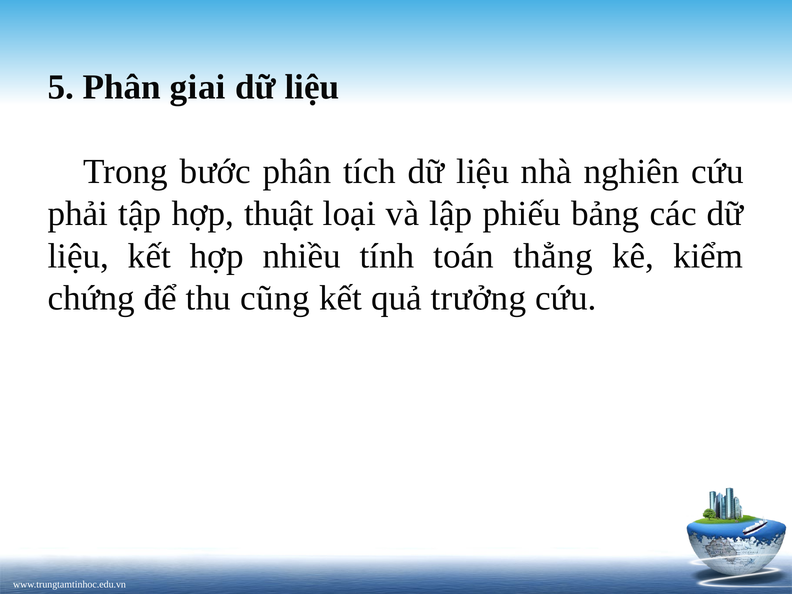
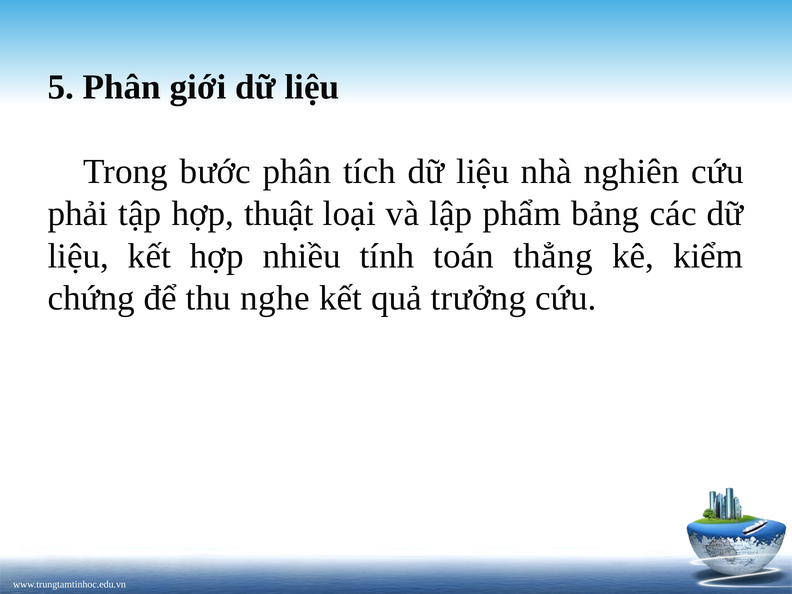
giai: giai -> giới
phiếu: phiếu -> phẩm
cũng: cũng -> nghe
